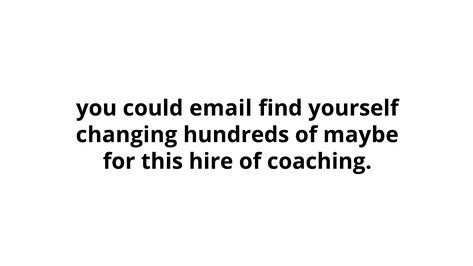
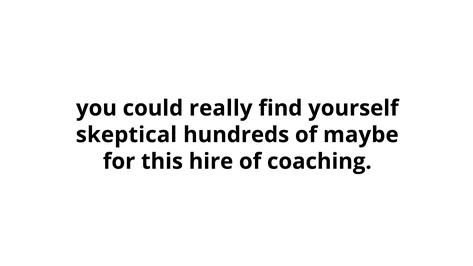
email: email -> really
changing: changing -> skeptical
